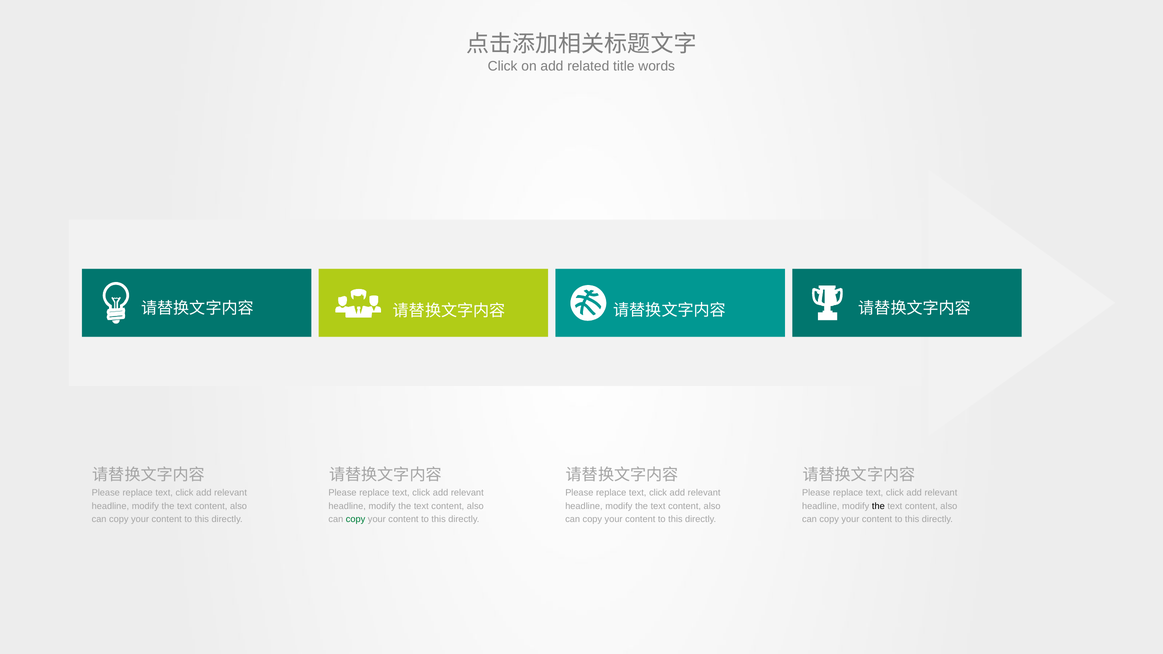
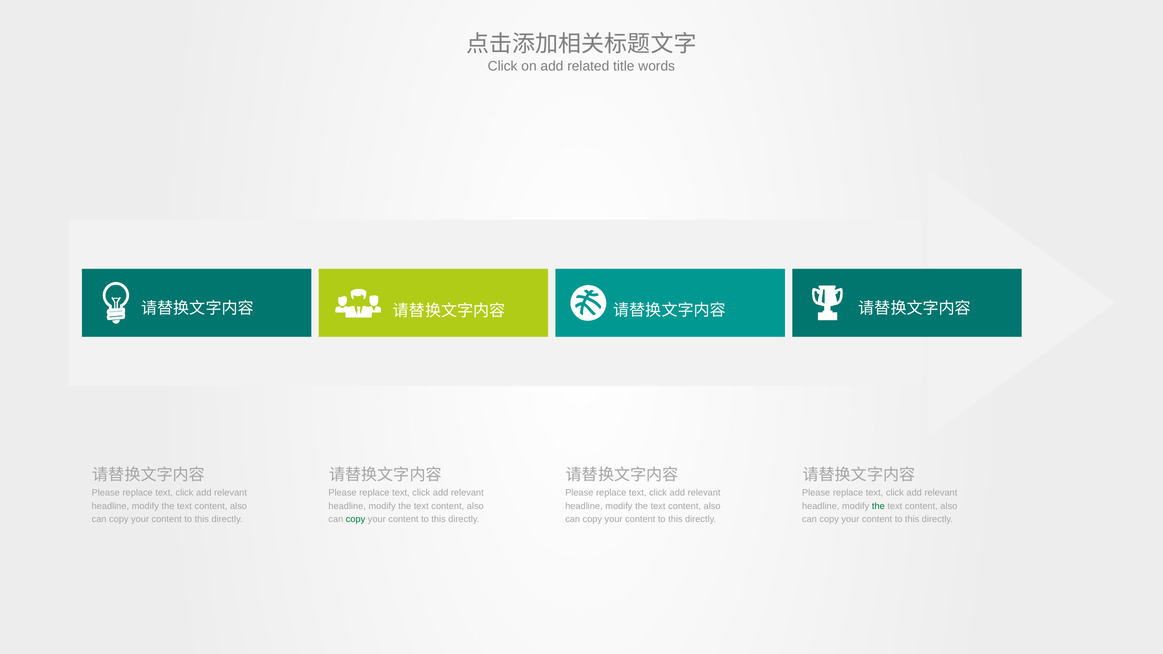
the at (878, 506) colour: black -> green
